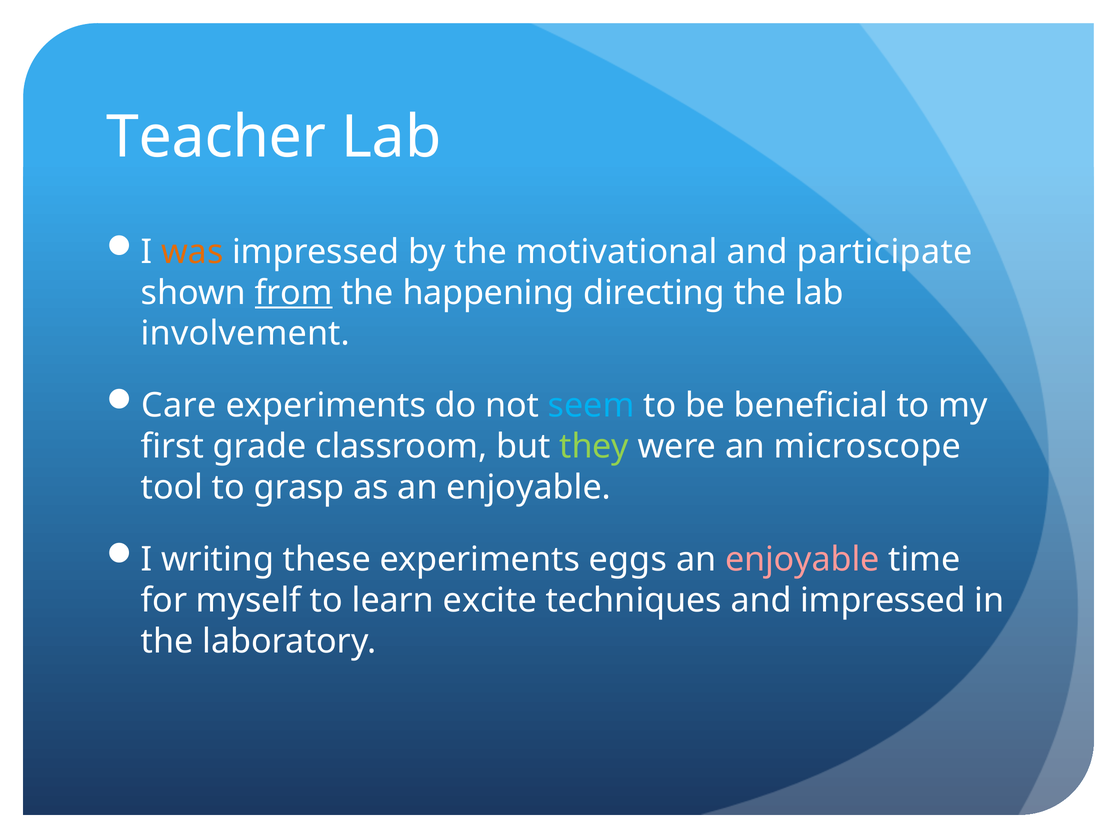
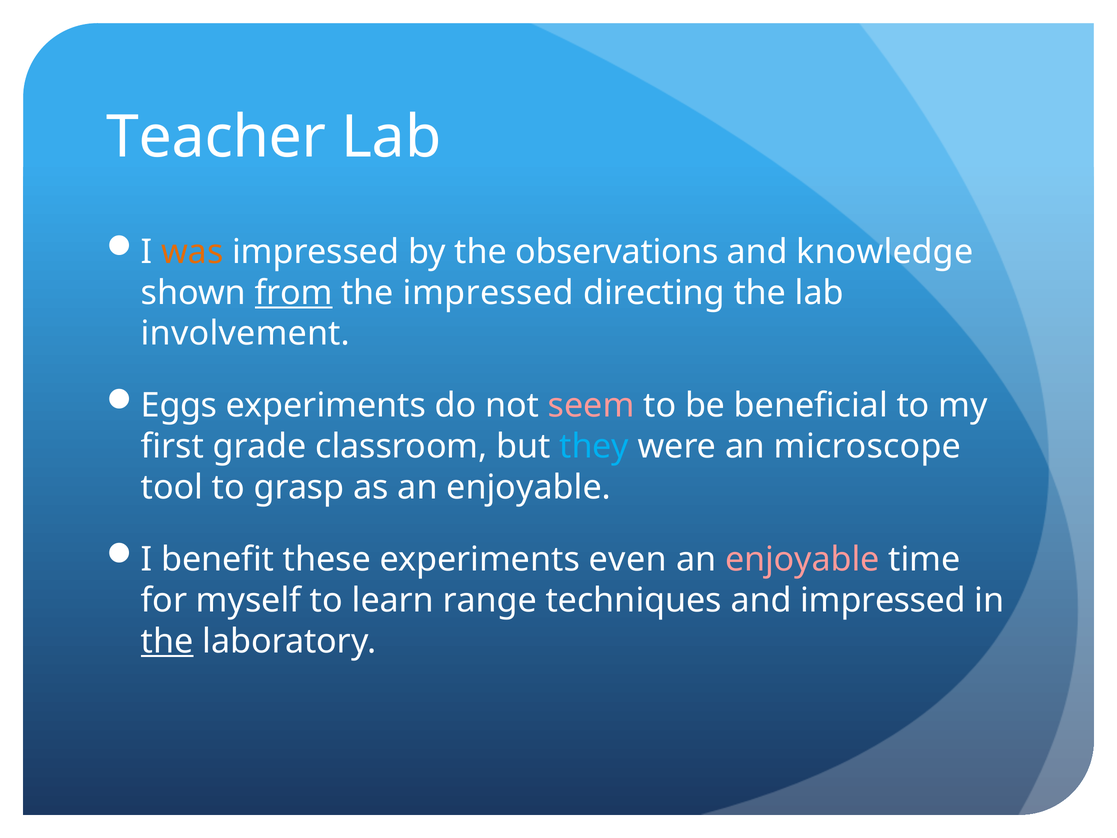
motivational: motivational -> observations
participate: participate -> knowledge
the happening: happening -> impressed
Care: Care -> Eggs
seem colour: light blue -> pink
they colour: light green -> light blue
writing: writing -> benefit
eggs: eggs -> even
excite: excite -> range
the at (167, 641) underline: none -> present
